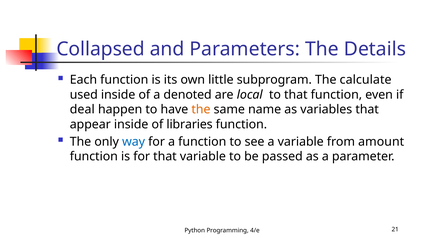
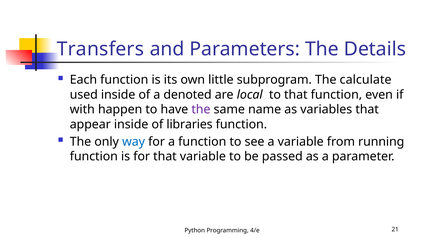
Collapsed: Collapsed -> Transfers
deal: deal -> with
the at (201, 109) colour: orange -> purple
amount: amount -> running
